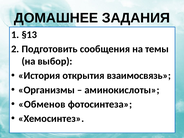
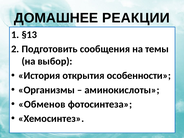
ЗАДАНИЯ: ЗАДАНИЯ -> РЕАКЦИИ
взаимосвязь: взаимосвязь -> особенности
